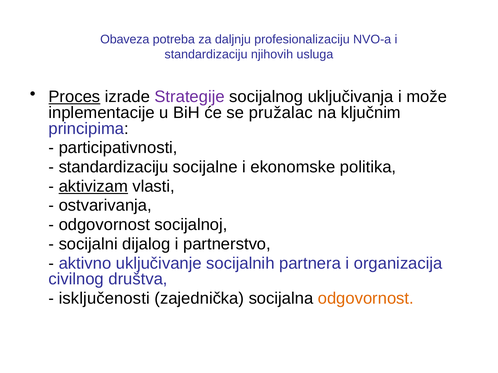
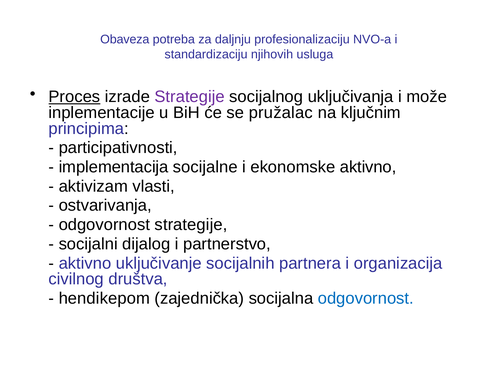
standardizaciju at (114, 167): standardizaciju -> implementacija
ekonomske politika: politika -> aktivno
aktivizam underline: present -> none
odgovornost socijalnoj: socijalnoj -> strategije
isključenosti: isključenosti -> hendikepom
odgovornost at (366, 299) colour: orange -> blue
